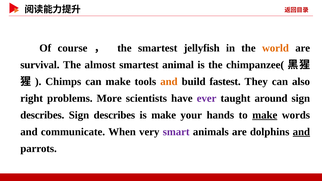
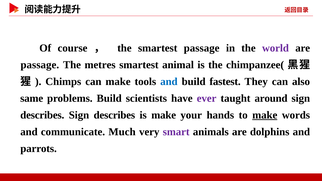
smartest jellyfish: jellyfish -> passage
world colour: orange -> purple
survival at (40, 65): survival -> passage
almost: almost -> metres
and at (169, 82) colour: orange -> blue
right: right -> same
problems More: More -> Build
When: When -> Much
and at (301, 132) underline: present -> none
